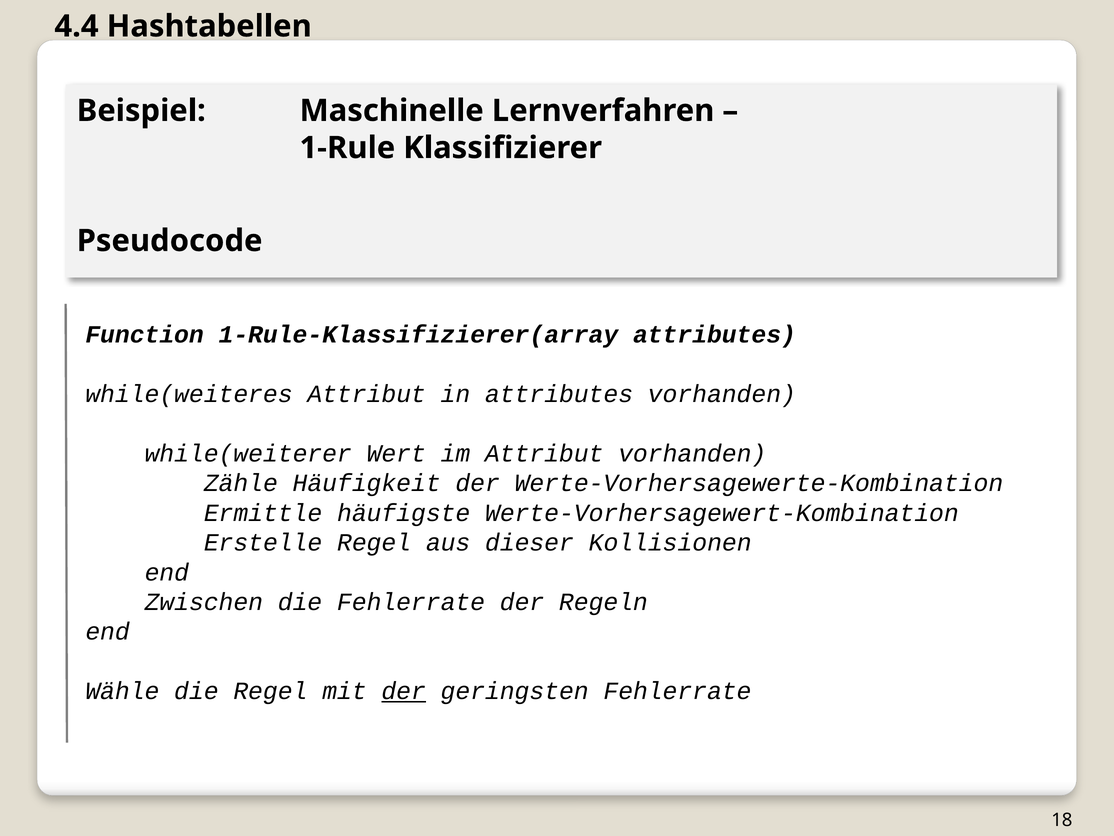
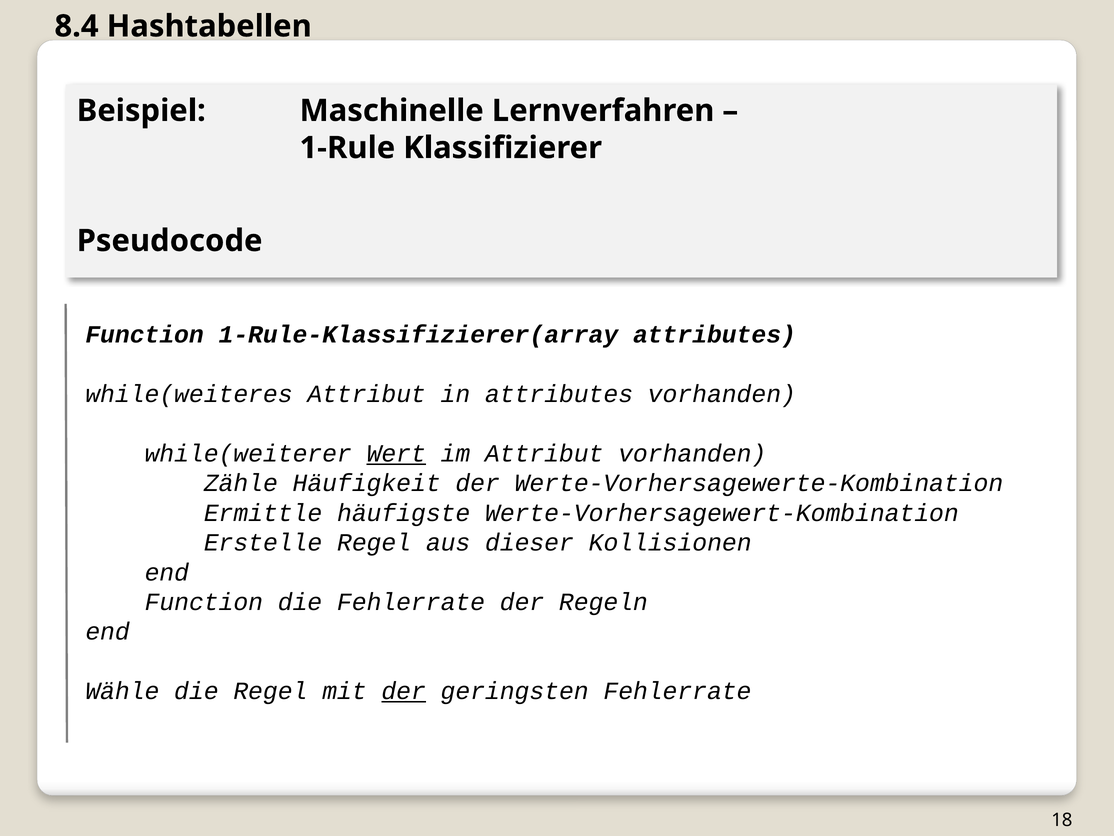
4.4: 4.4 -> 8.4
Wert underline: none -> present
Zwischen at (204, 602): Zwischen -> Function
